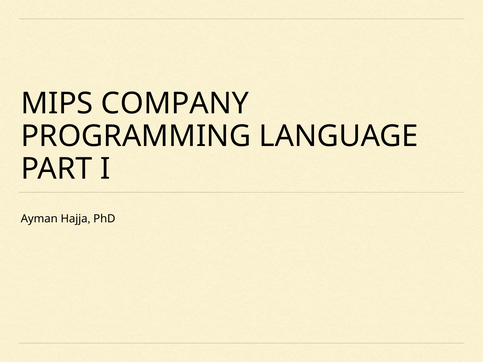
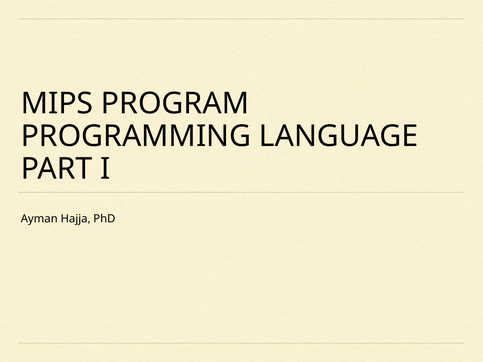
COMPANY: COMPANY -> PROGRAM
